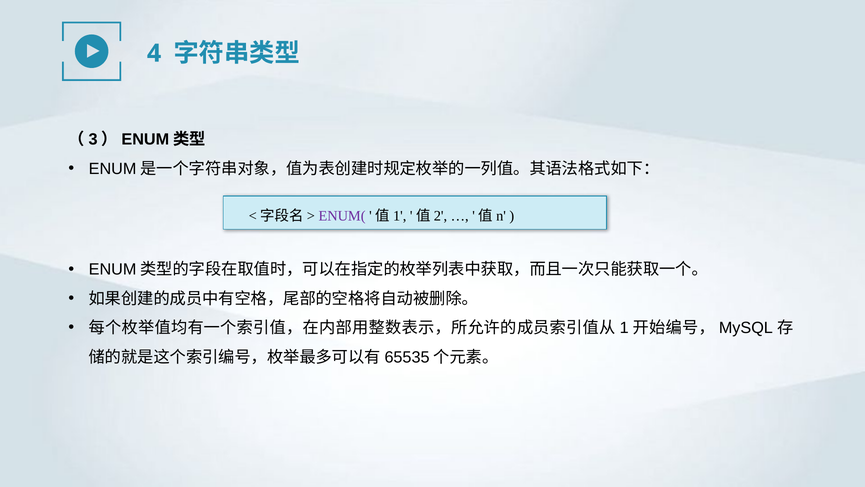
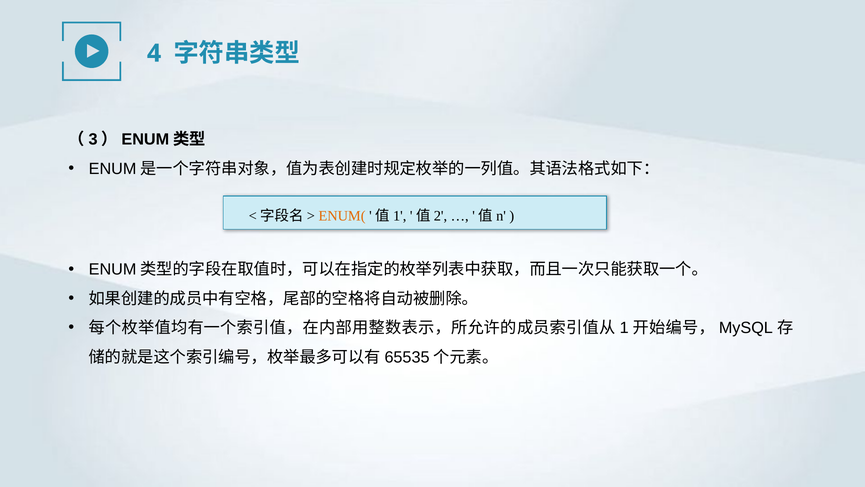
ENUM( colour: purple -> orange
